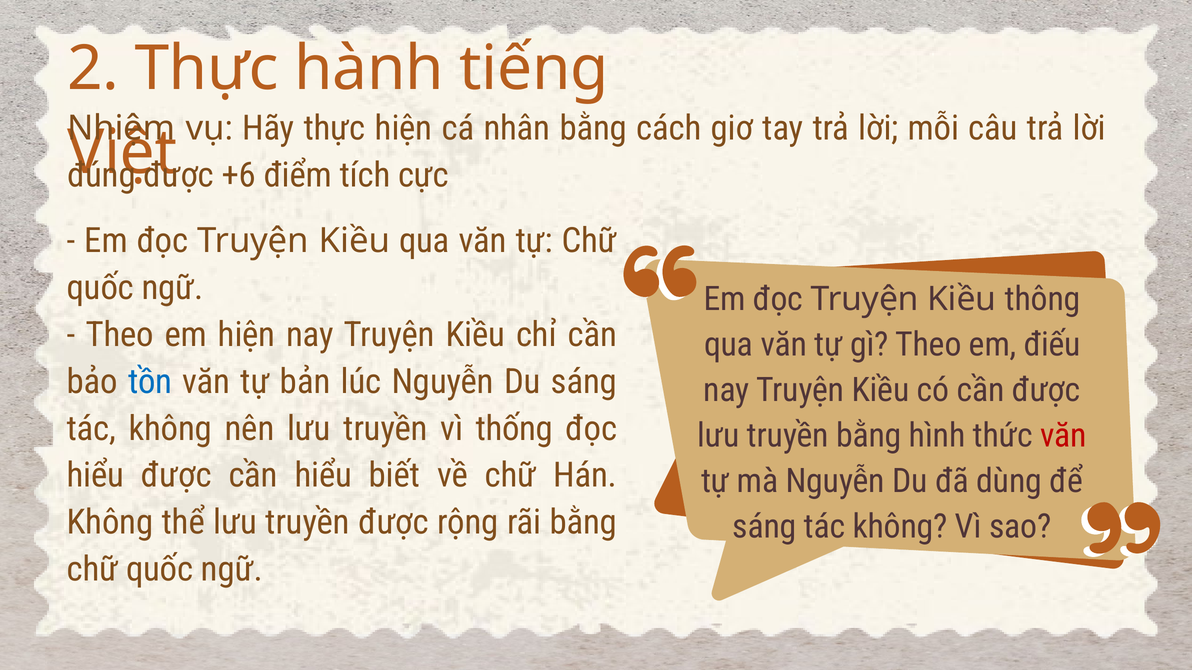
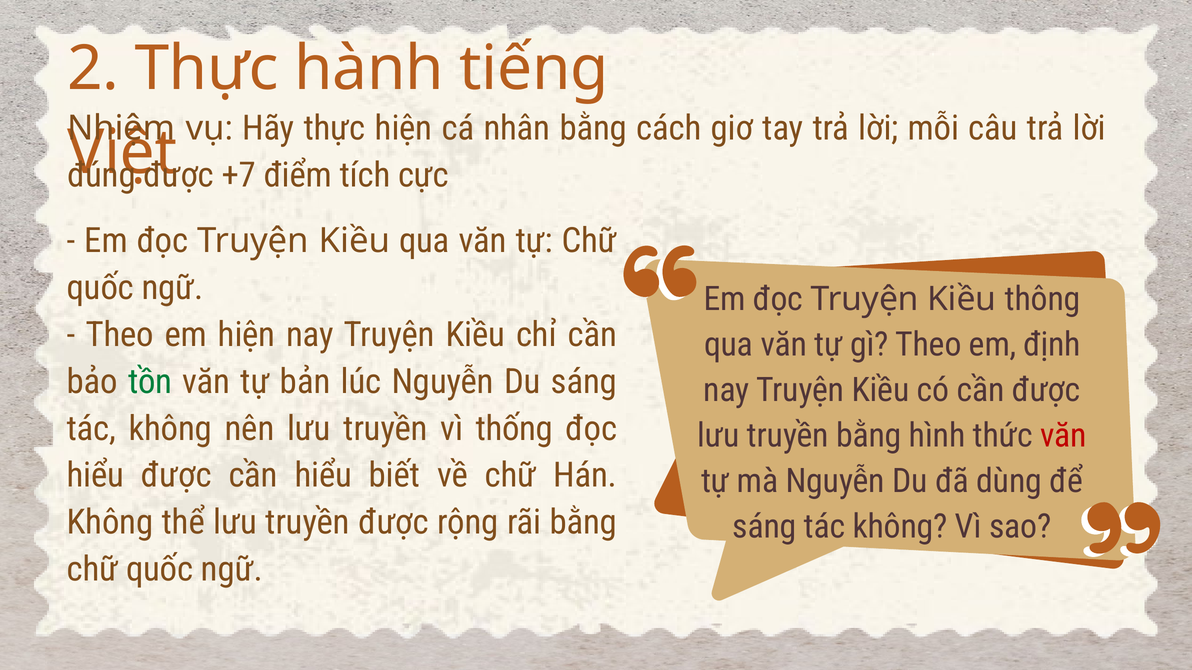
+6: +6 -> +7
điếu: điếu -> định
tồn colour: blue -> green
